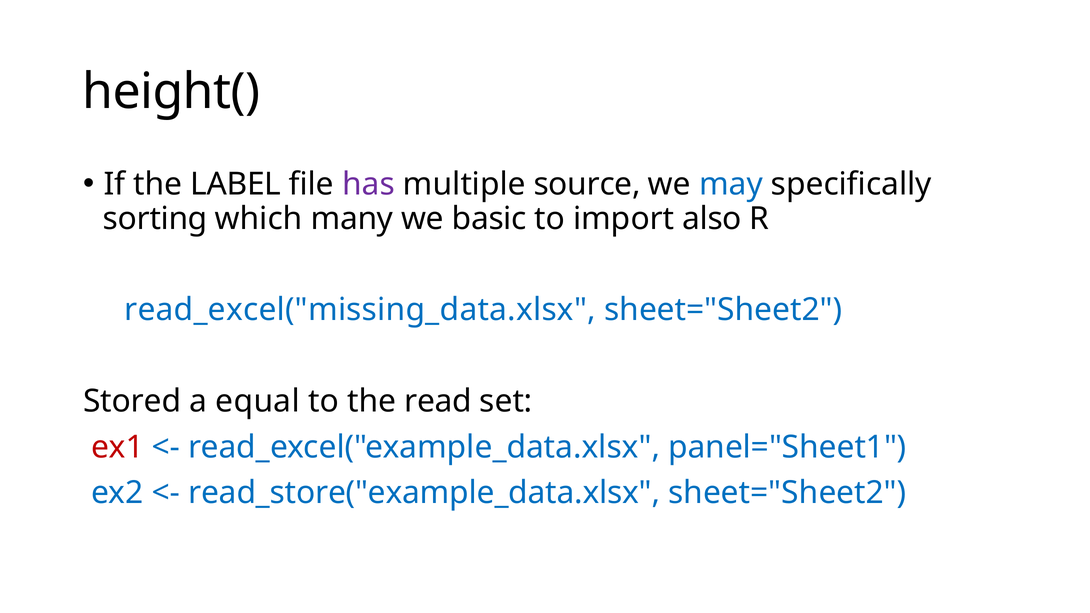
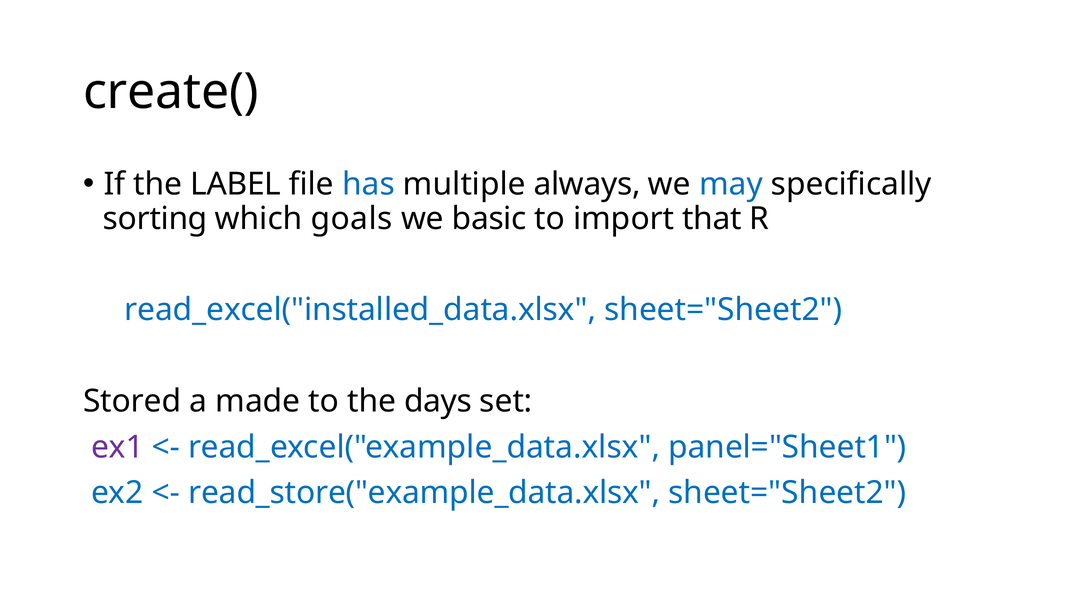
height(: height( -> create(
has colour: purple -> blue
source: source -> always
many: many -> goals
also: also -> that
read_excel("missing_data.xlsx: read_excel("missing_data.xlsx -> read_excel("installed_data.xlsx
equal: equal -> made
read: read -> days
ex1 colour: red -> purple
